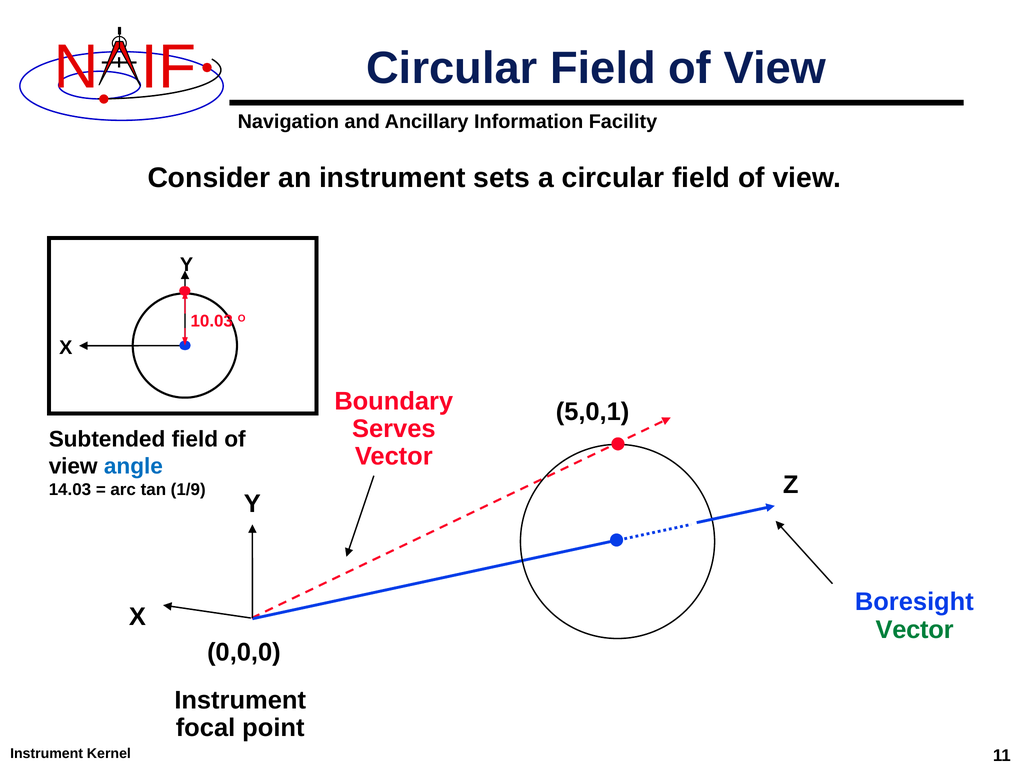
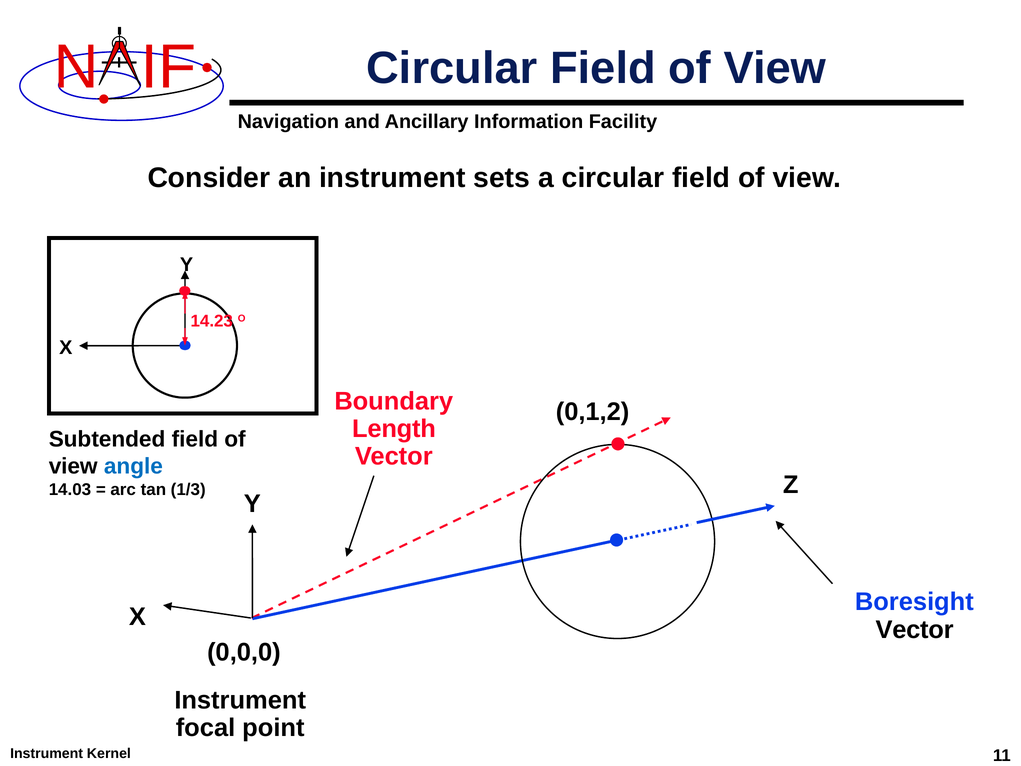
10.03: 10.03 -> 14.23
5,0,1: 5,0,1 -> 0,1,2
Serves: Serves -> Length
1/9: 1/9 -> 1/3
Vector at (915, 630) colour: green -> black
